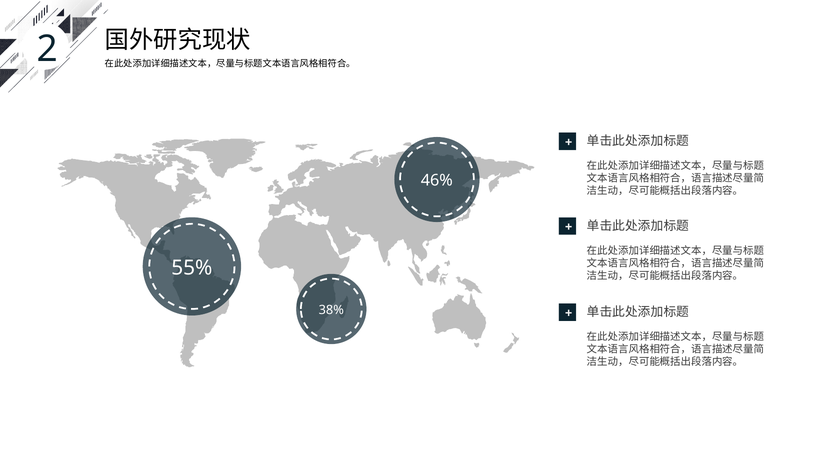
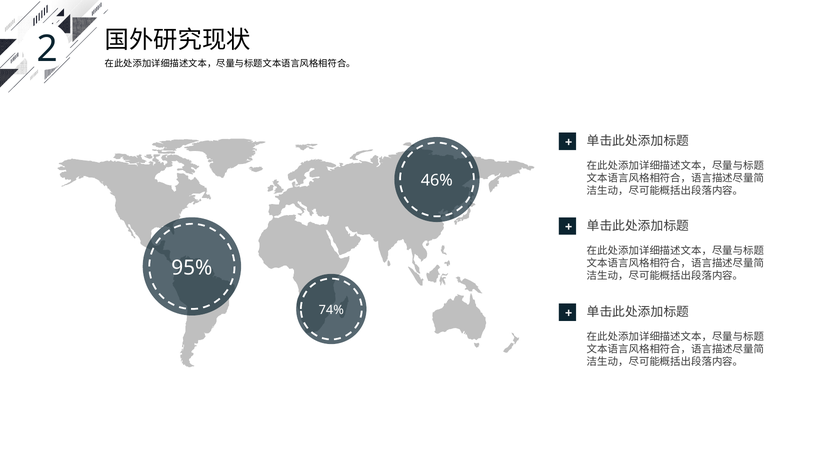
55%: 55% -> 95%
38%: 38% -> 74%
